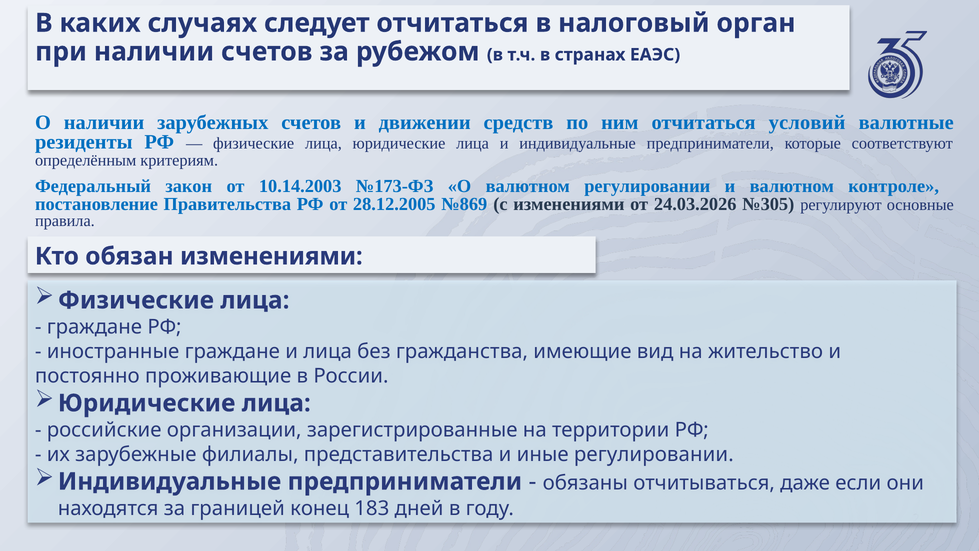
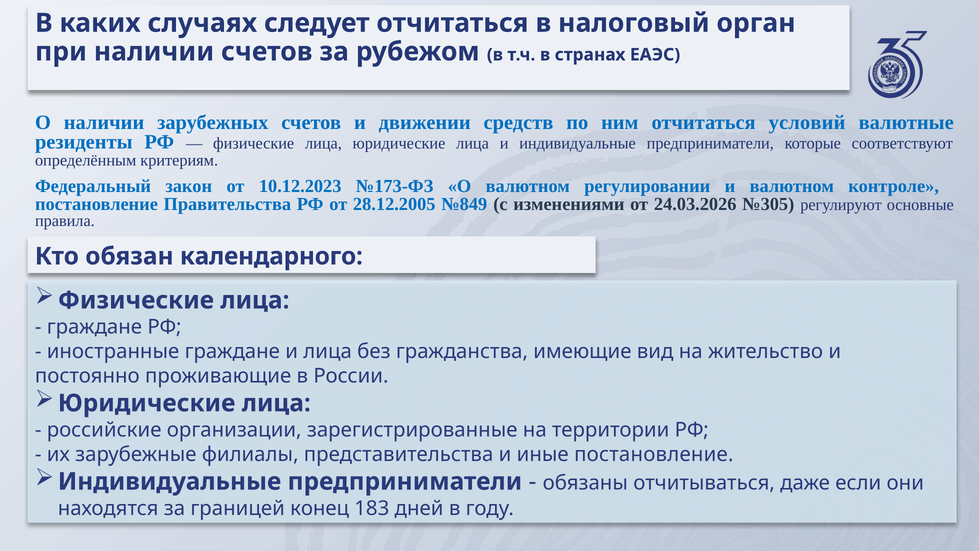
10.14.2003: 10.14.2003 -> 10.12.2023
№869: №869 -> №849
обязан изменениями: изменениями -> календарного
иные регулировании: регулировании -> постановление
